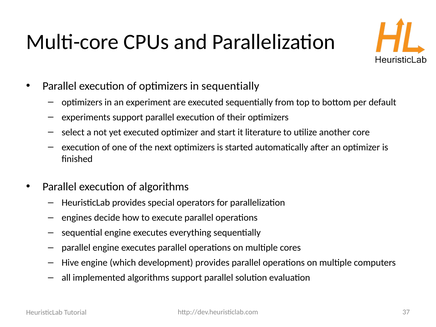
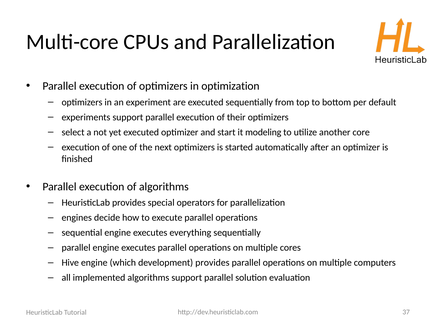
in sequentially: sequentially -> optimization
literature: literature -> modeling
